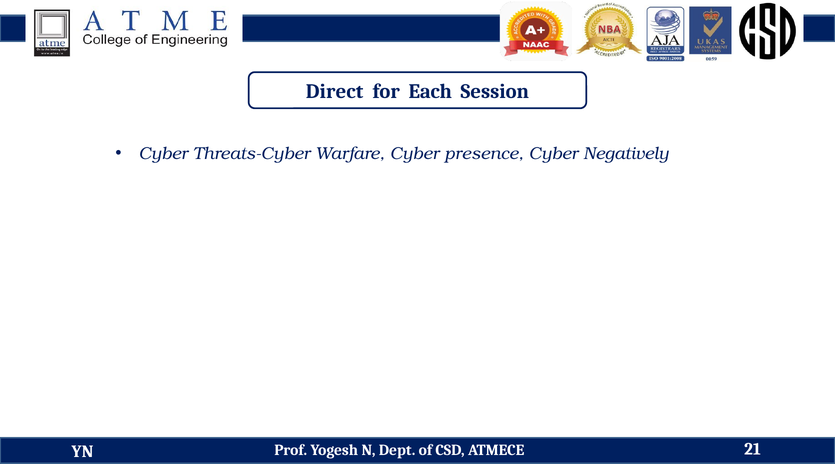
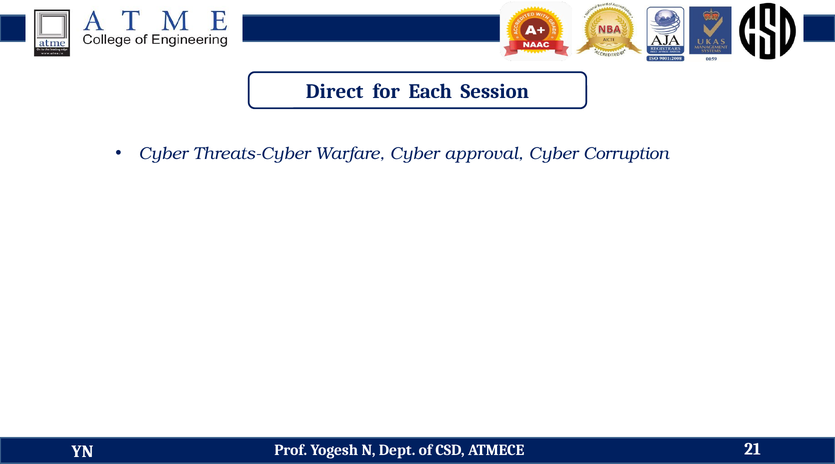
presence: presence -> approval
Negatively: Negatively -> Corruption
